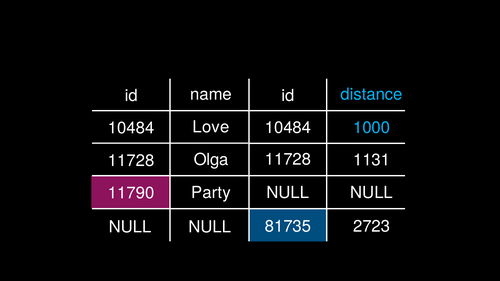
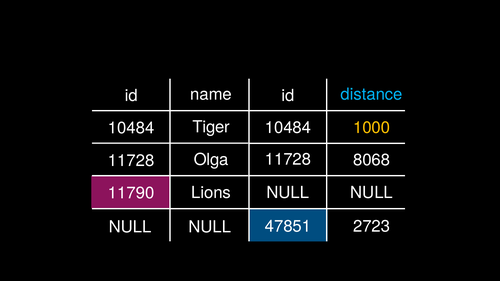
Love: Love -> Tiger
1000 colour: light blue -> yellow
1131: 1131 -> 8068
Party: Party -> Lions
81735: 81735 -> 47851
